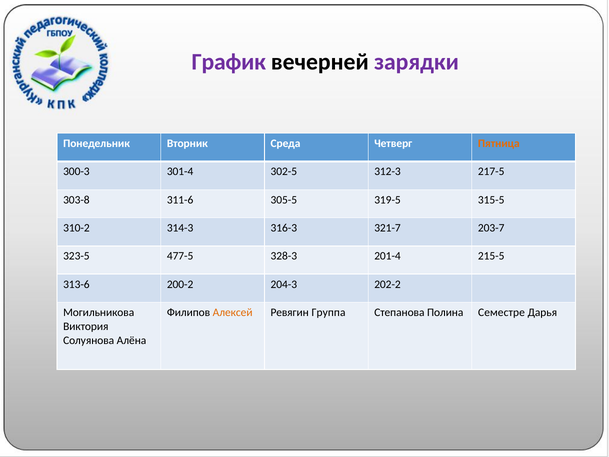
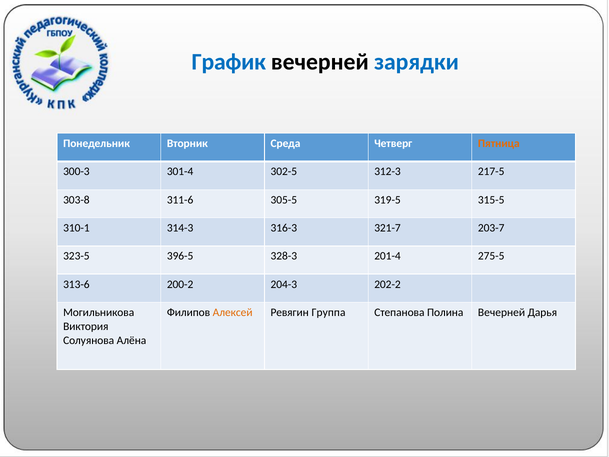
График colour: purple -> blue
зарядки colour: purple -> blue
310-2: 310-2 -> 310-1
477-5: 477-5 -> 396-5
215-5: 215-5 -> 275-5
Полина Семестре: Семестре -> Вечерней
